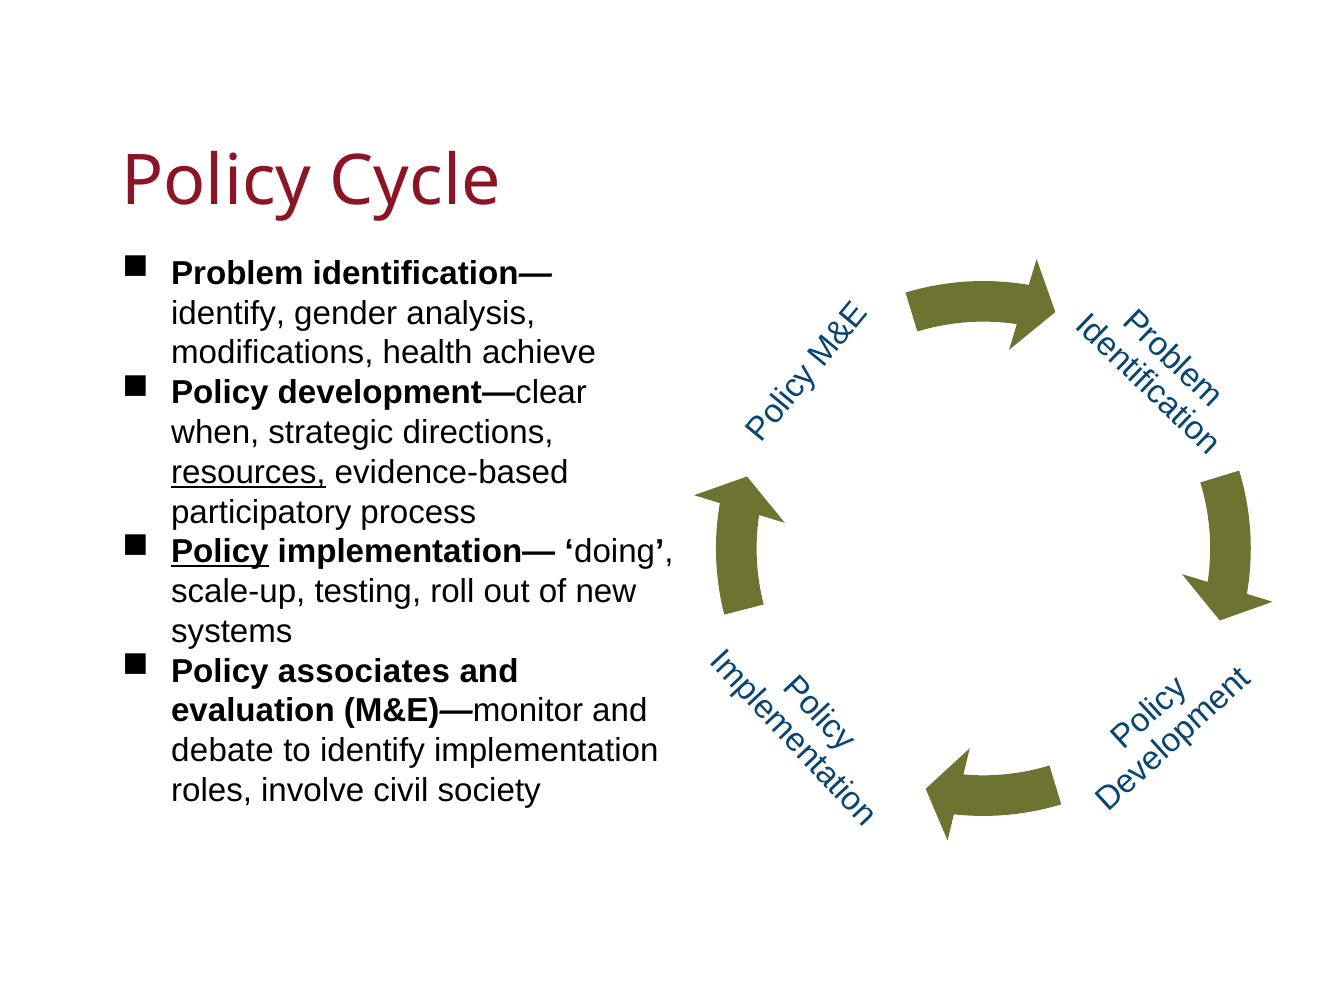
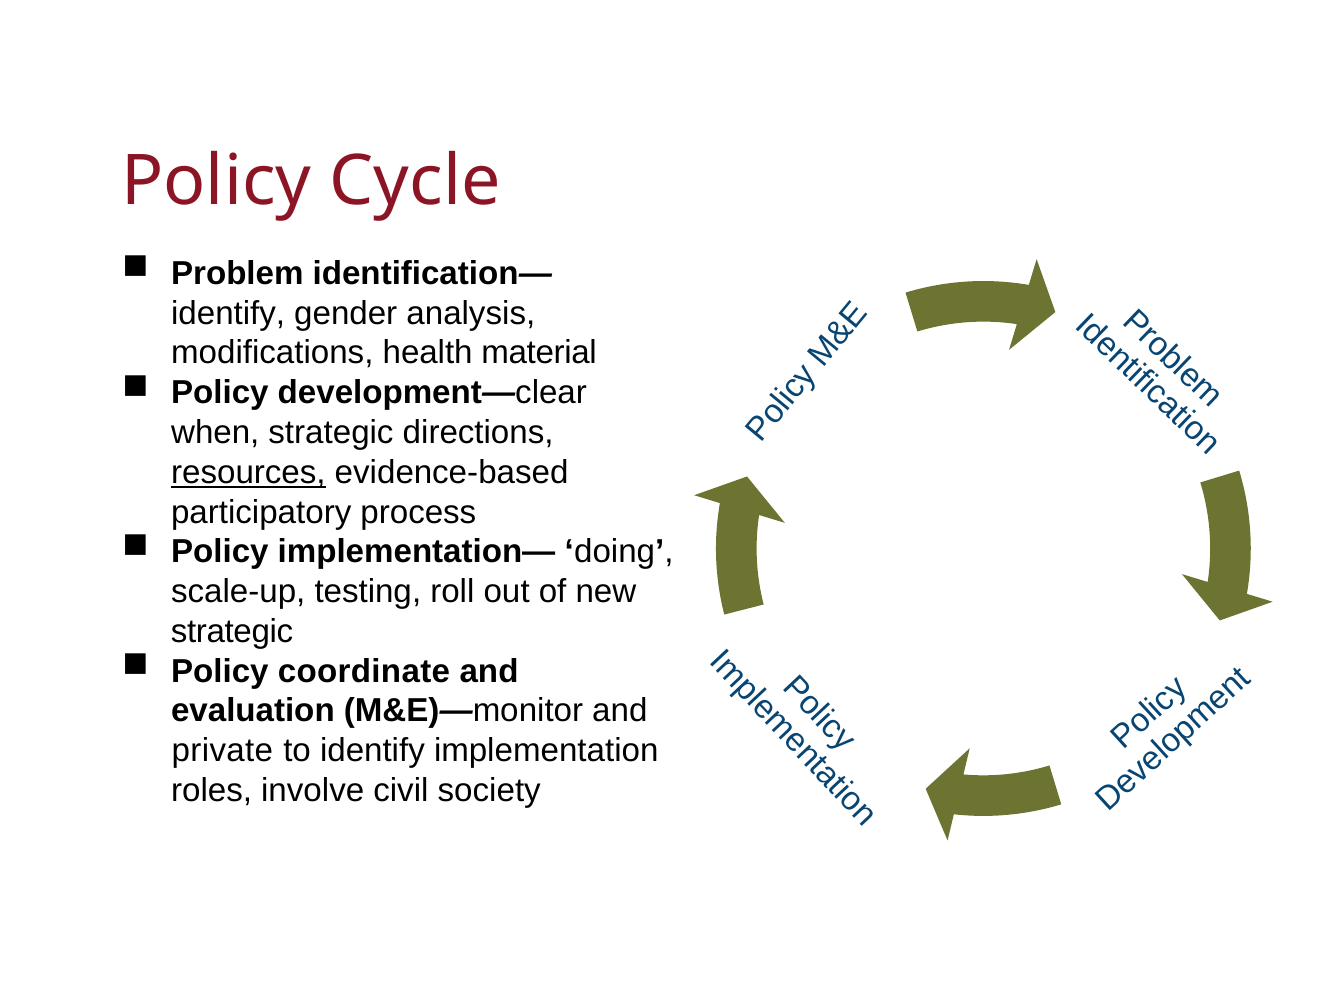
achieve: achieve -> material
Policy at (220, 552) underline: present -> none
systems at (232, 631): systems -> strategic
associates: associates -> coordinate
debate: debate -> private
